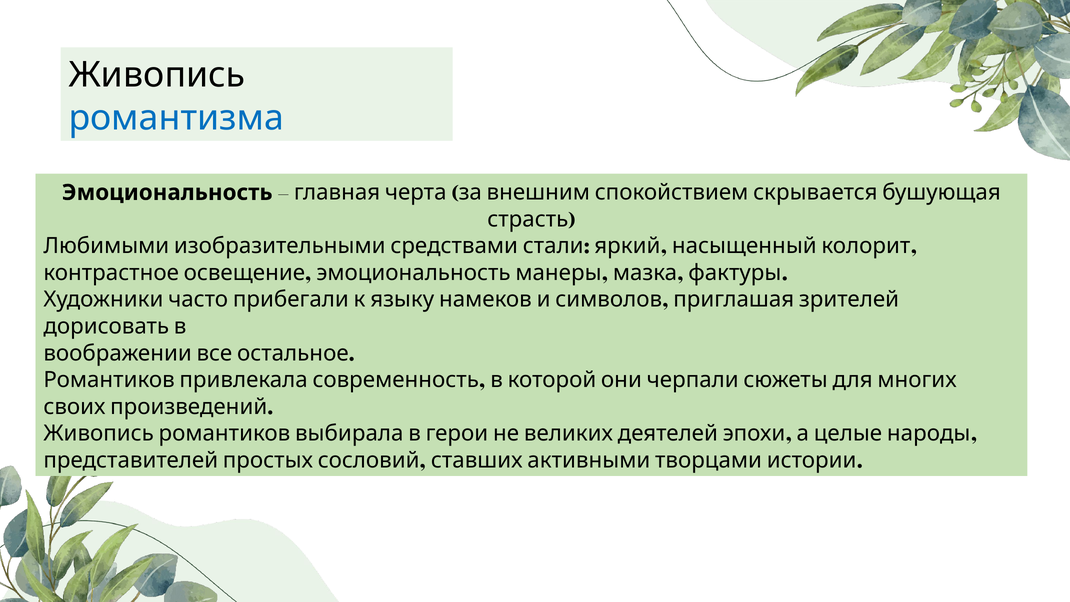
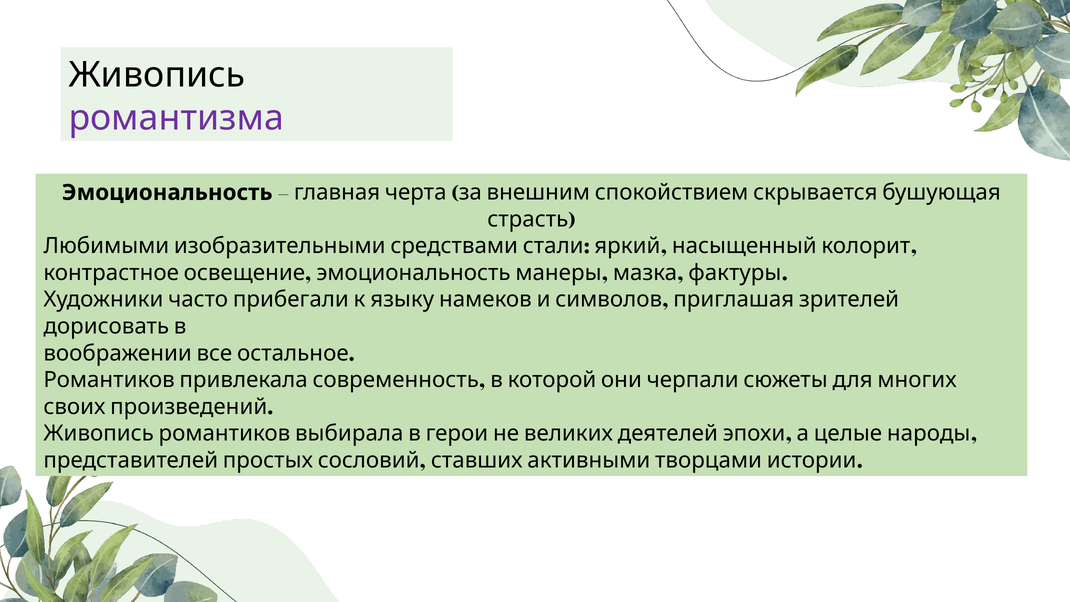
романтизма colour: blue -> purple
